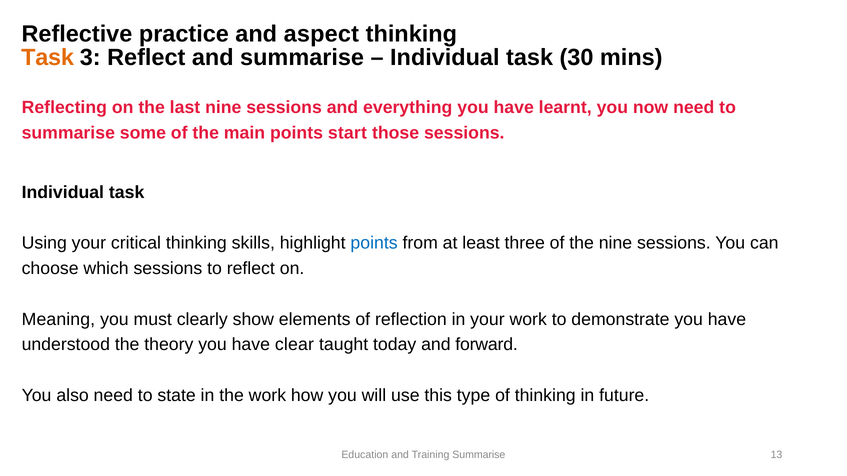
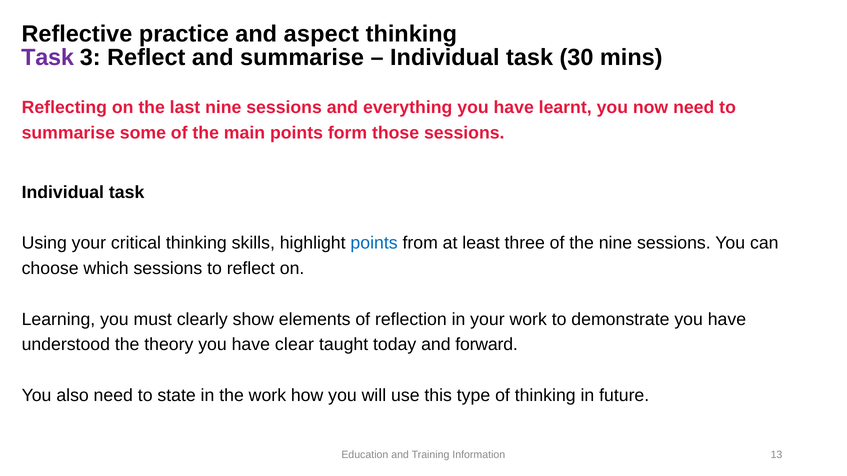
Task at (48, 58) colour: orange -> purple
start: start -> form
Meaning: Meaning -> Learning
Training Summarise: Summarise -> Information
